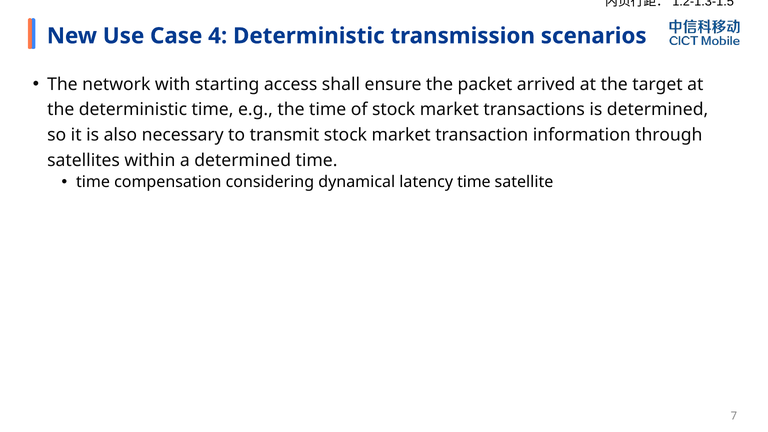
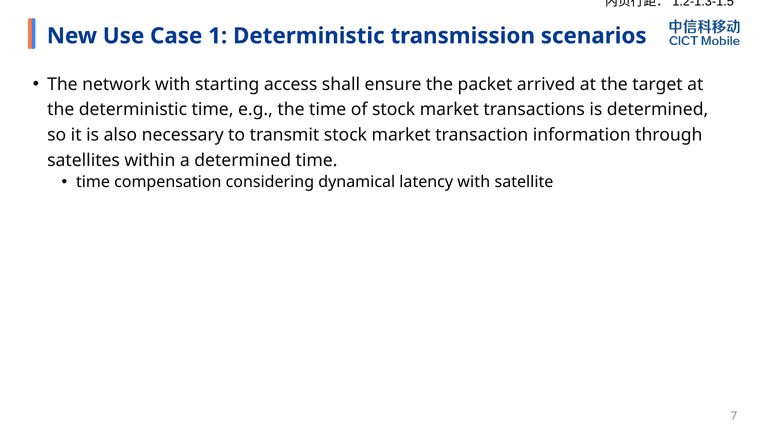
4: 4 -> 1
latency time: time -> with
